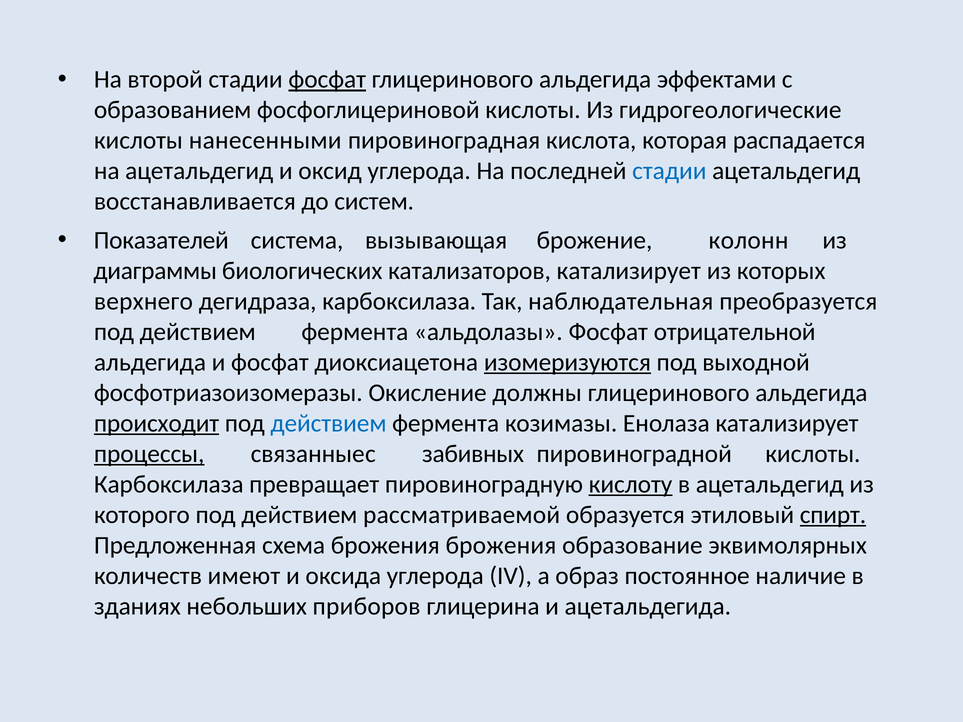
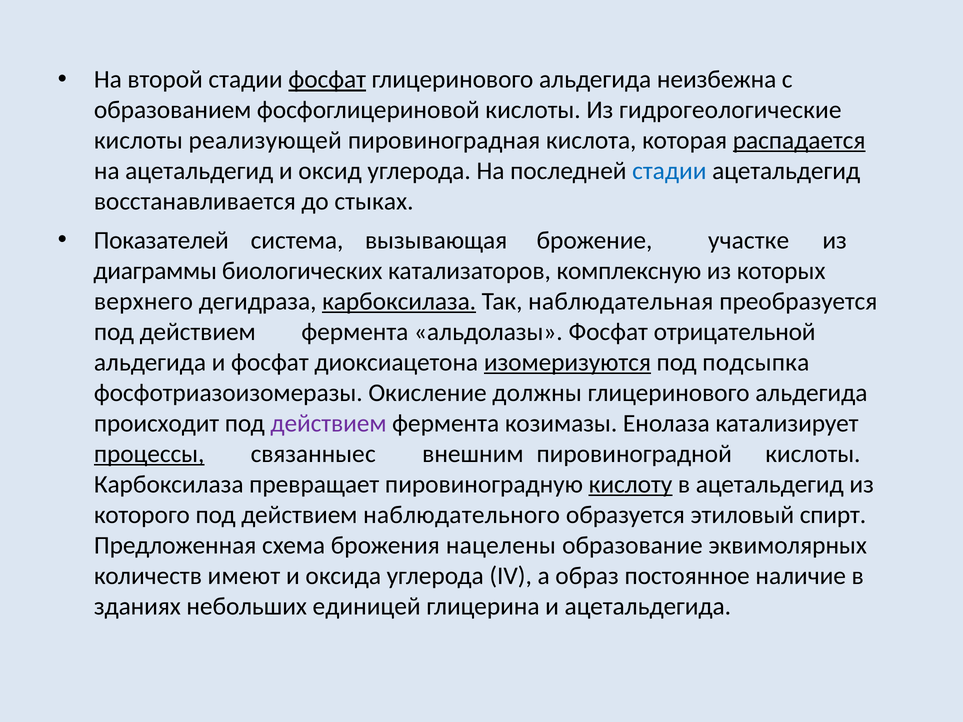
эффектами: эффектами -> неизбежна
нанесенными: нанесенными -> реализующей
распадается underline: none -> present
систем: систем -> стыках
колонн: колонн -> участке
катализаторов катализирует: катализирует -> комплексную
карбоксилаза at (399, 302) underline: none -> present
выходной: выходной -> подсыпка
происходит underline: present -> none
действием at (329, 423) colour: blue -> purple
забивных: забивных -> внешним
рассматриваемой: рассматриваемой -> наблюдательного
спирт underline: present -> none
брожения брожения: брожения -> нацелены
приборов: приборов -> единицей
